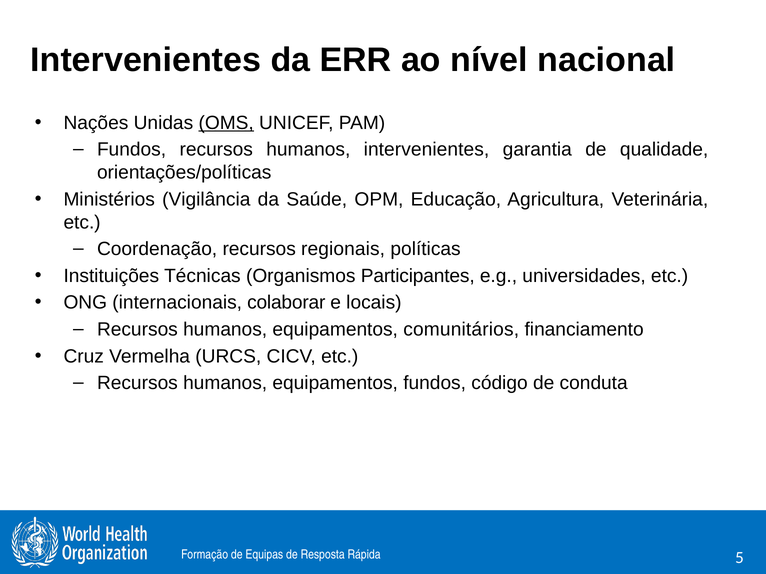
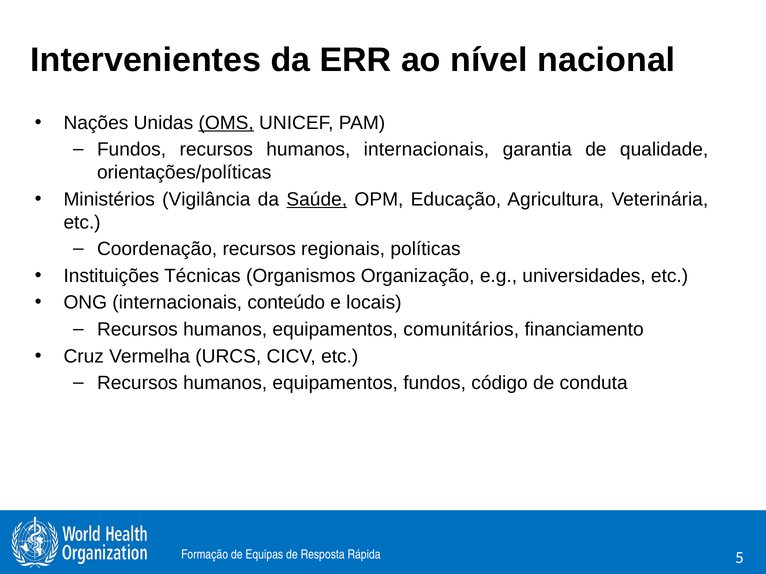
humanos intervenientes: intervenientes -> internacionais
Saúde underline: none -> present
Participantes: Participantes -> Organização
colaborar: colaborar -> conteúdo
